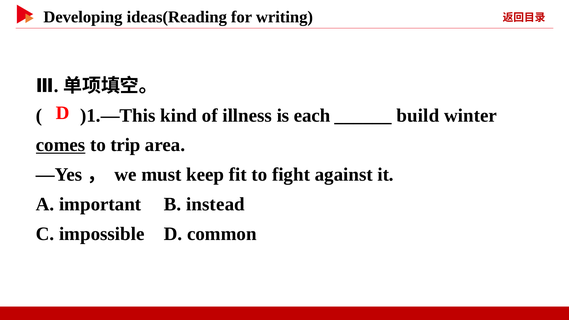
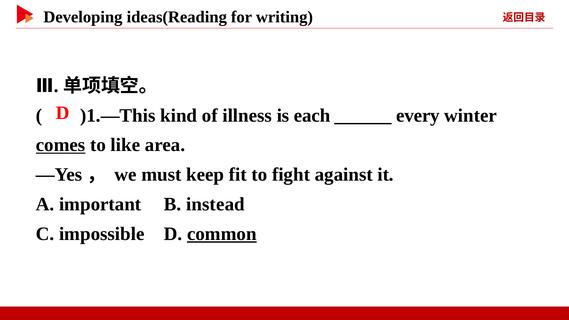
build: build -> every
trip: trip -> like
common underline: none -> present
